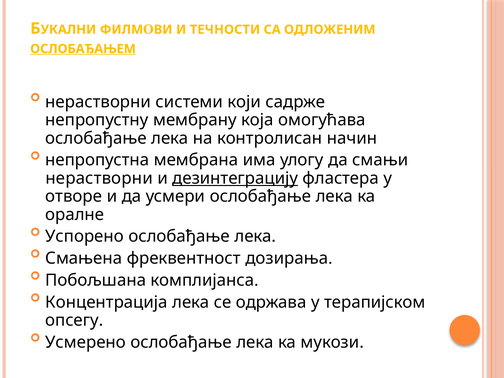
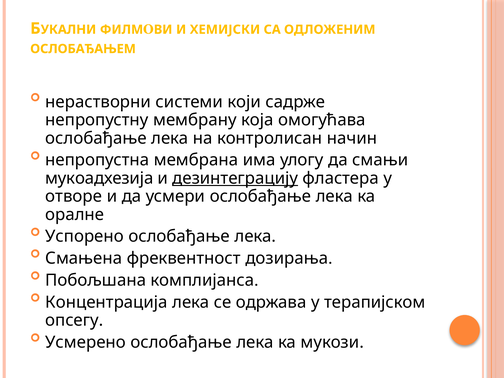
ТЕЧНОСТИ: ТЕЧНОСТИ -> ХЕМИЈСКИ
ОСЛОБАЂАЊЕМ underline: present -> none
нерастворни at (99, 178): нерастворни -> мукоадхезија
